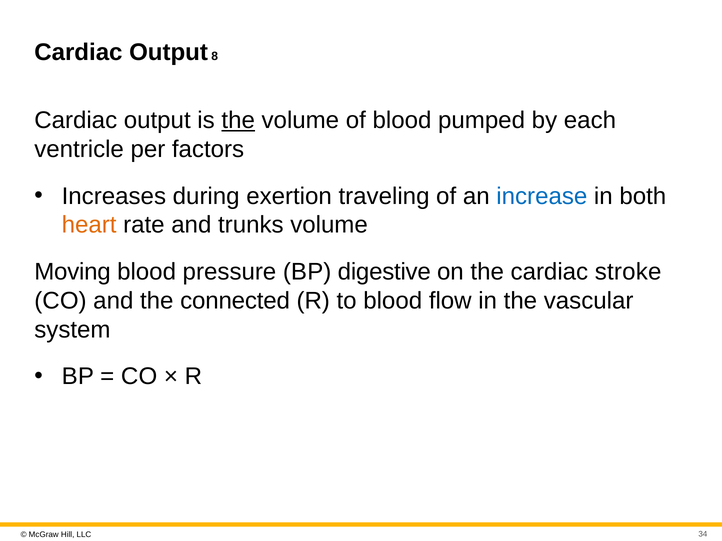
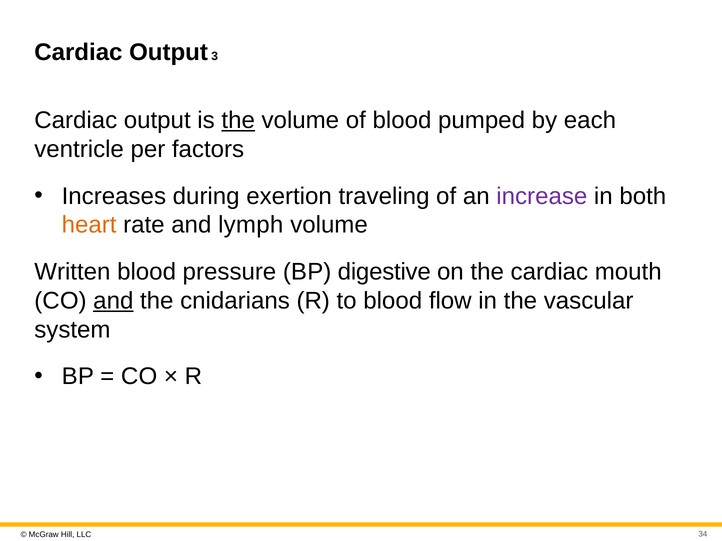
8: 8 -> 3
increase colour: blue -> purple
trunks: trunks -> lymph
Moving: Moving -> Written
stroke: stroke -> mouth
and at (113, 301) underline: none -> present
connected: connected -> cnidarians
